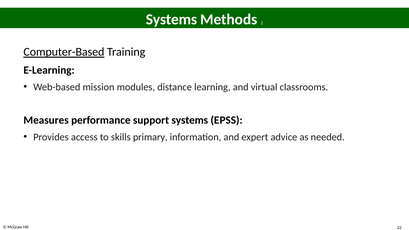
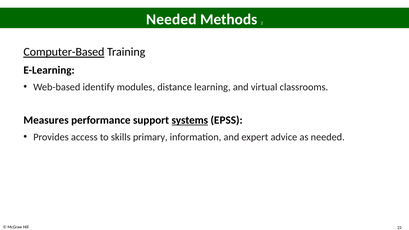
Systems at (171, 19): Systems -> Needed
mission: mission -> identify
systems at (190, 120) underline: none -> present
